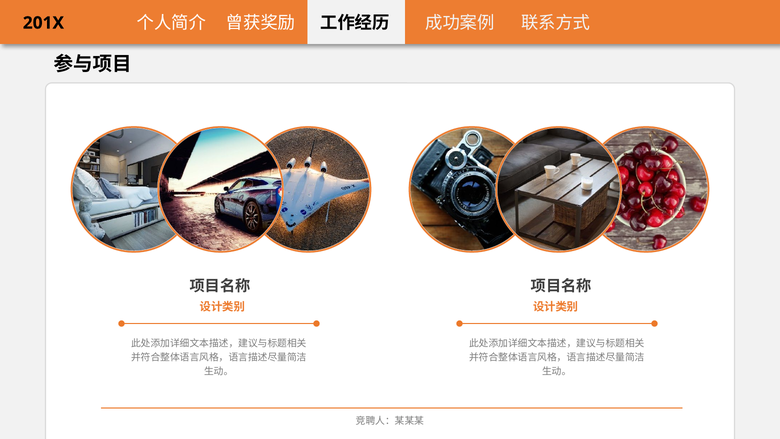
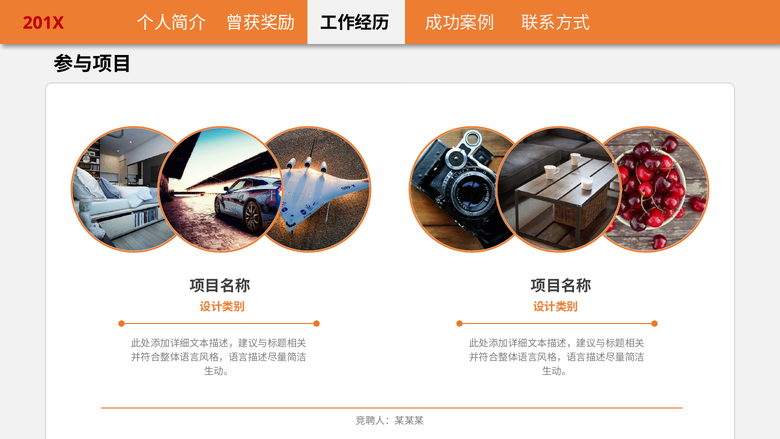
201X colour: black -> red
